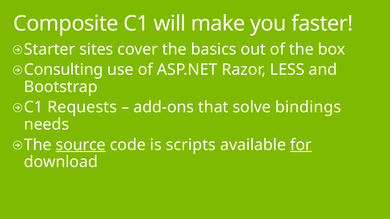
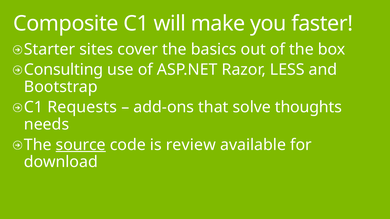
bindings: bindings -> thoughts
scripts: scripts -> review
for underline: present -> none
